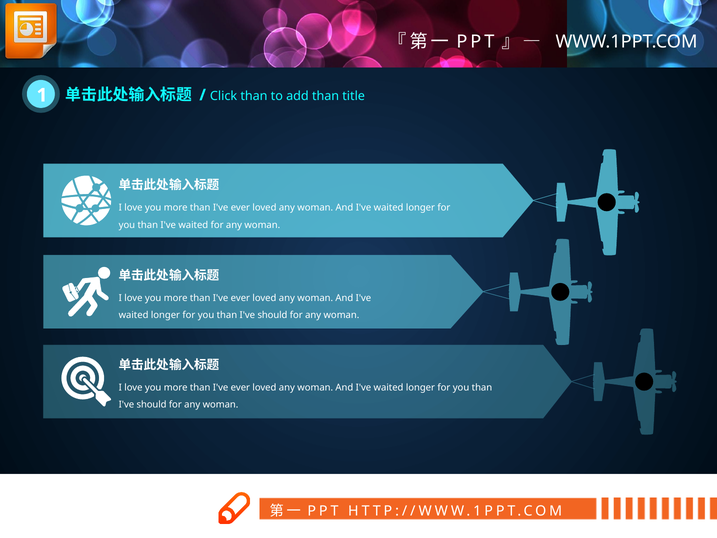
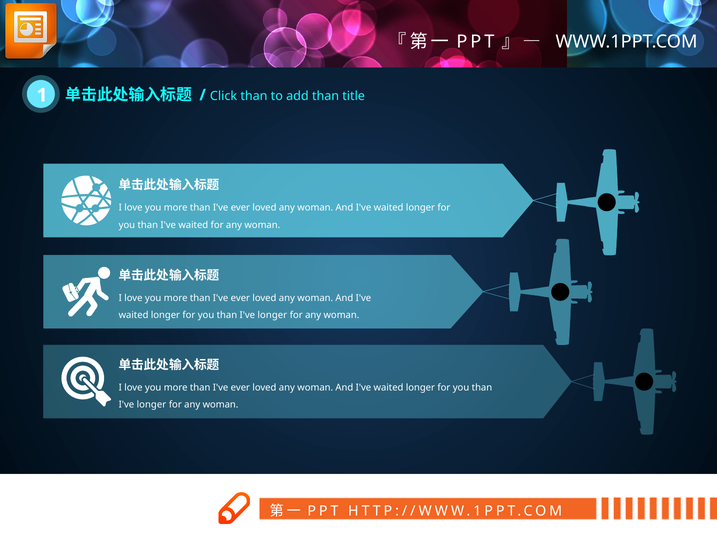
should at (272, 315): should -> longer
should at (152, 405): should -> longer
